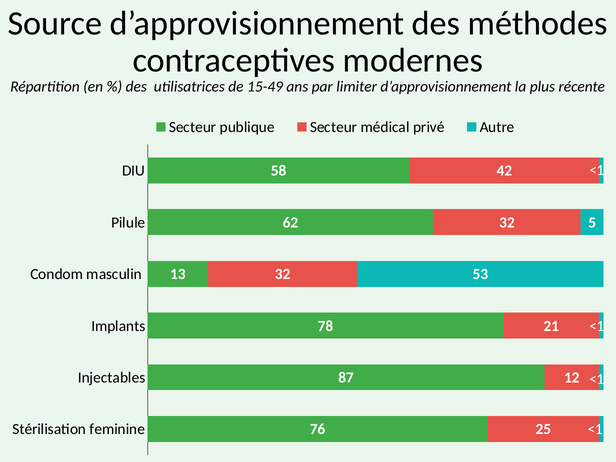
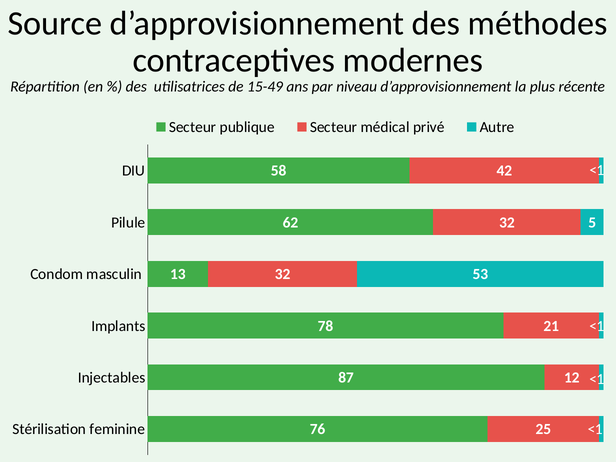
limiter: limiter -> niveau
